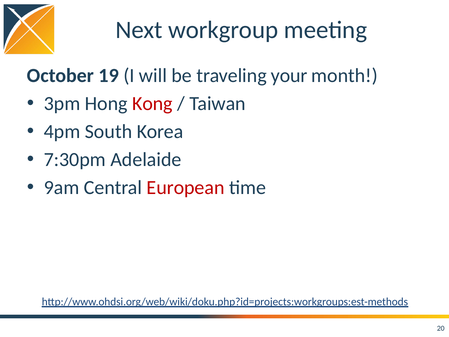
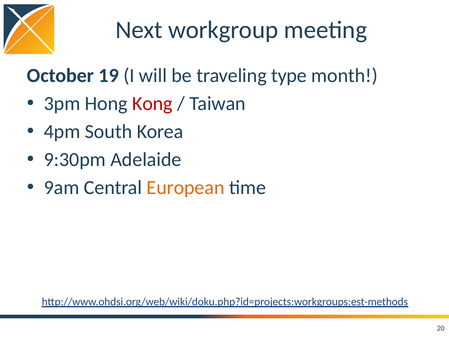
your: your -> type
7:30pm: 7:30pm -> 9:30pm
European colour: red -> orange
